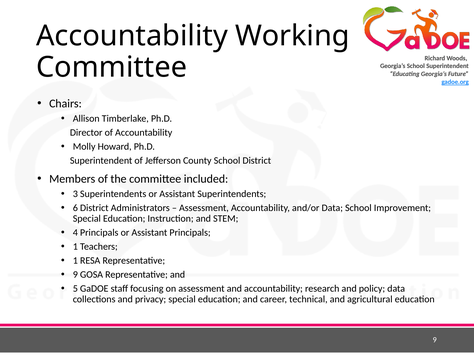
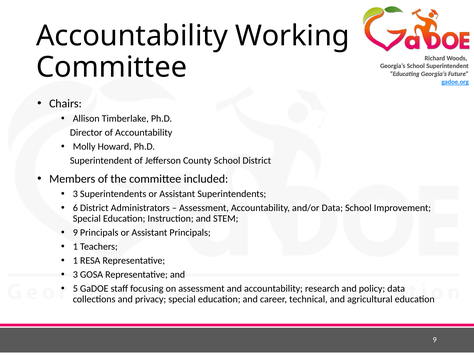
4 at (75, 232): 4 -> 9
9 at (75, 274): 9 -> 3
